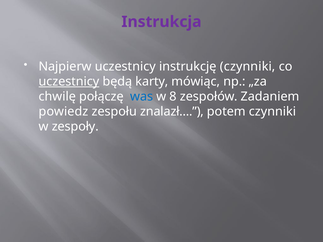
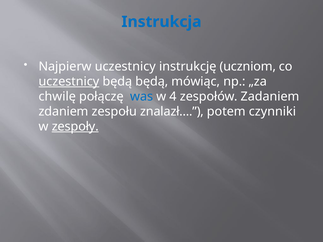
Instrukcja colour: purple -> blue
instrukcję czynniki: czynniki -> uczniom
będą karty: karty -> będą
8: 8 -> 4
powiedz: powiedz -> zdaniem
zespoły underline: none -> present
